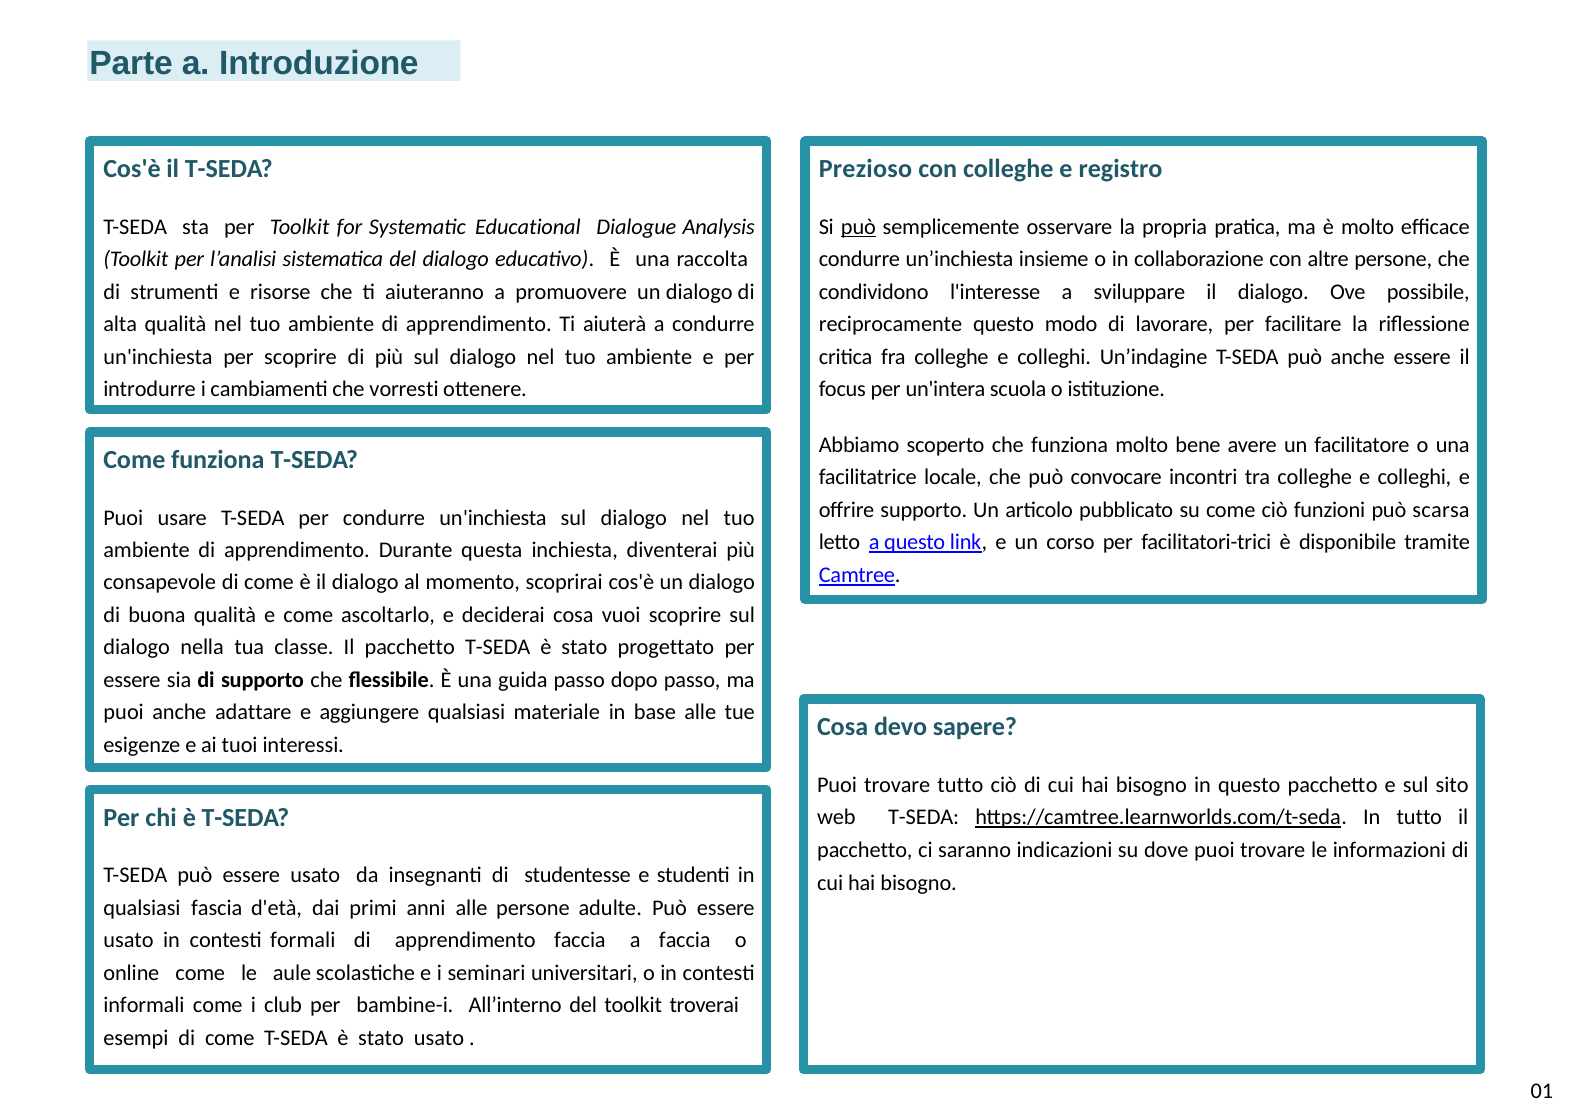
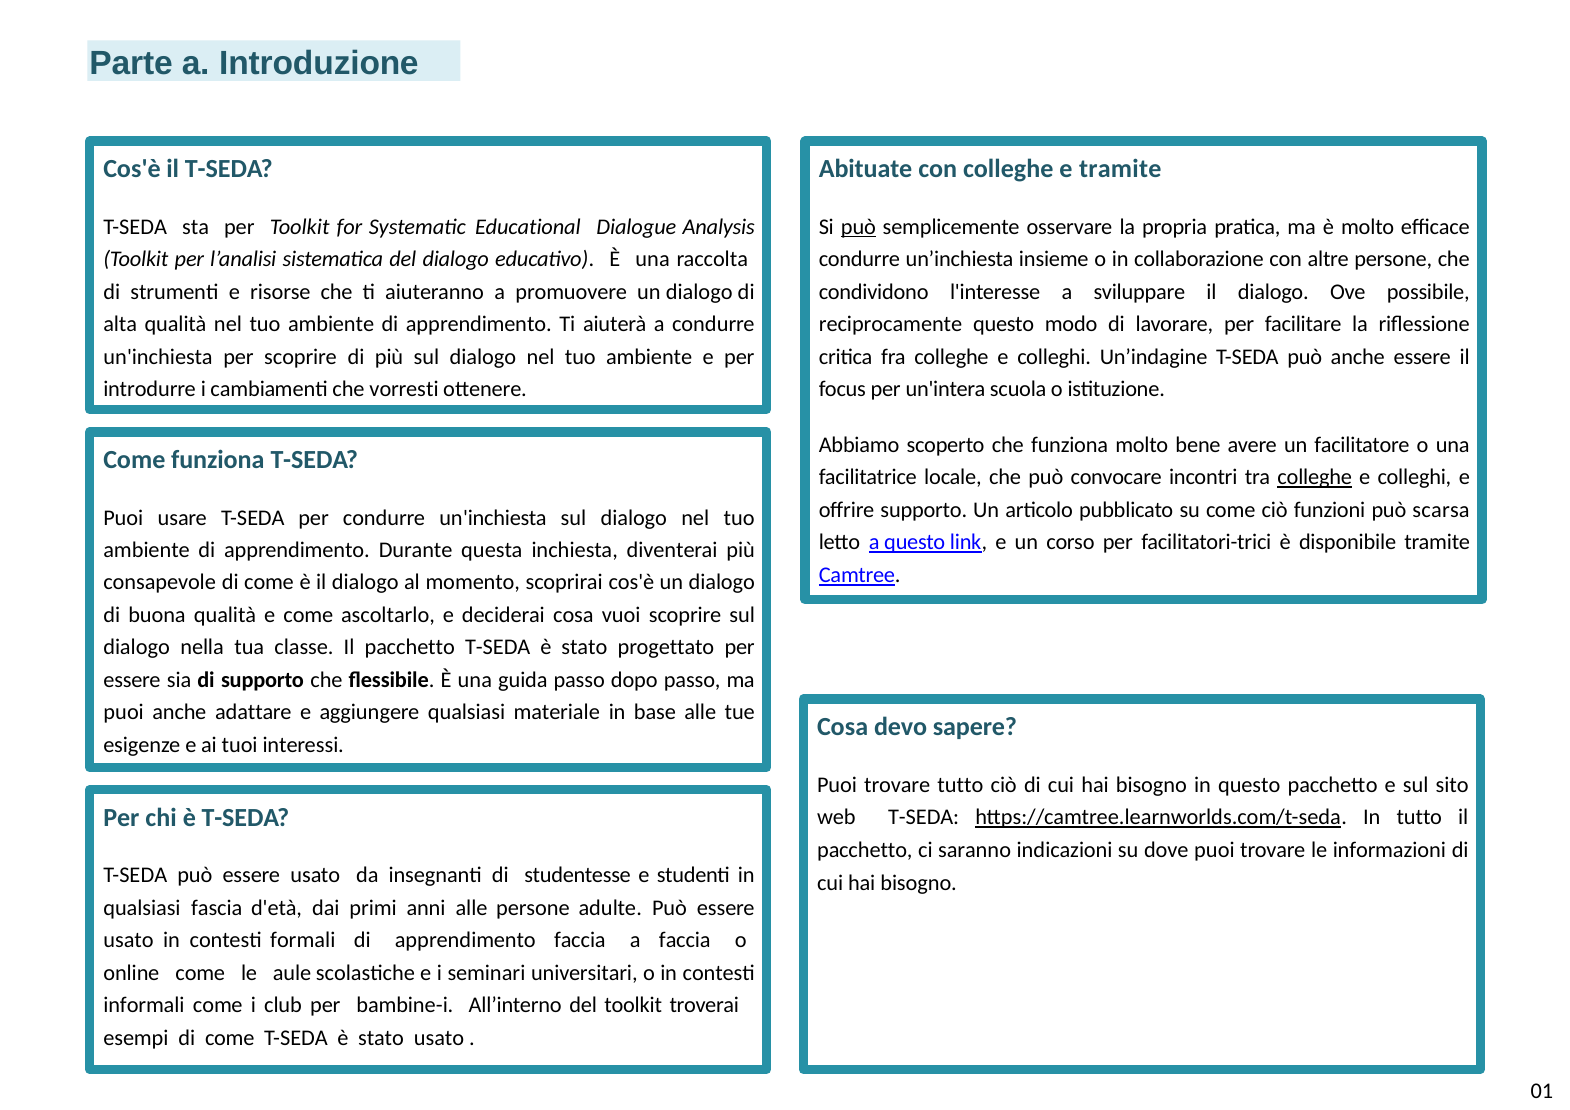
Prezioso: Prezioso -> Abituate
e registro: registro -> tramite
colleghe at (1315, 477) underline: none -> present
